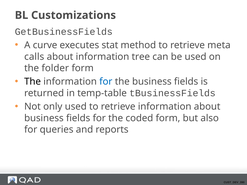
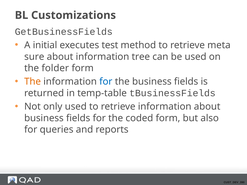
curve: curve -> initial
stat: stat -> test
calls: calls -> sure
The at (33, 82) colour: black -> orange
